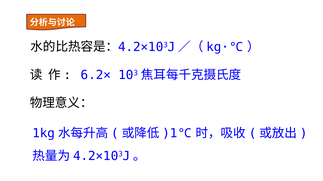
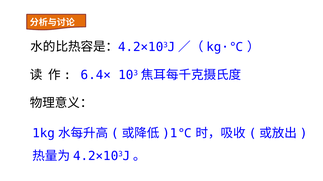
6.2×: 6.2× -> 6.4×
